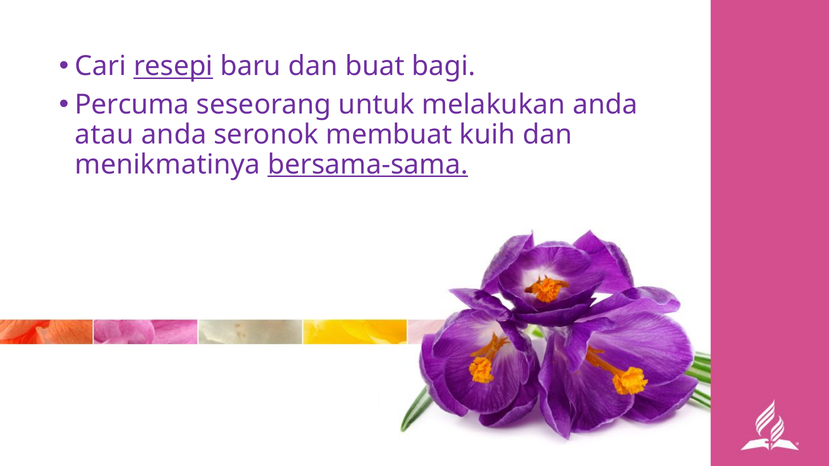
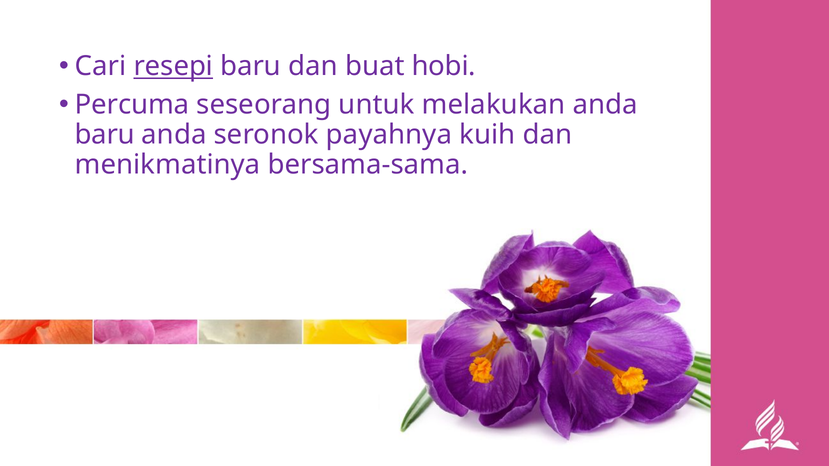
bagi: bagi -> hobi
atau at (104, 135): atau -> baru
membuat: membuat -> payahnya
bersama-sama underline: present -> none
